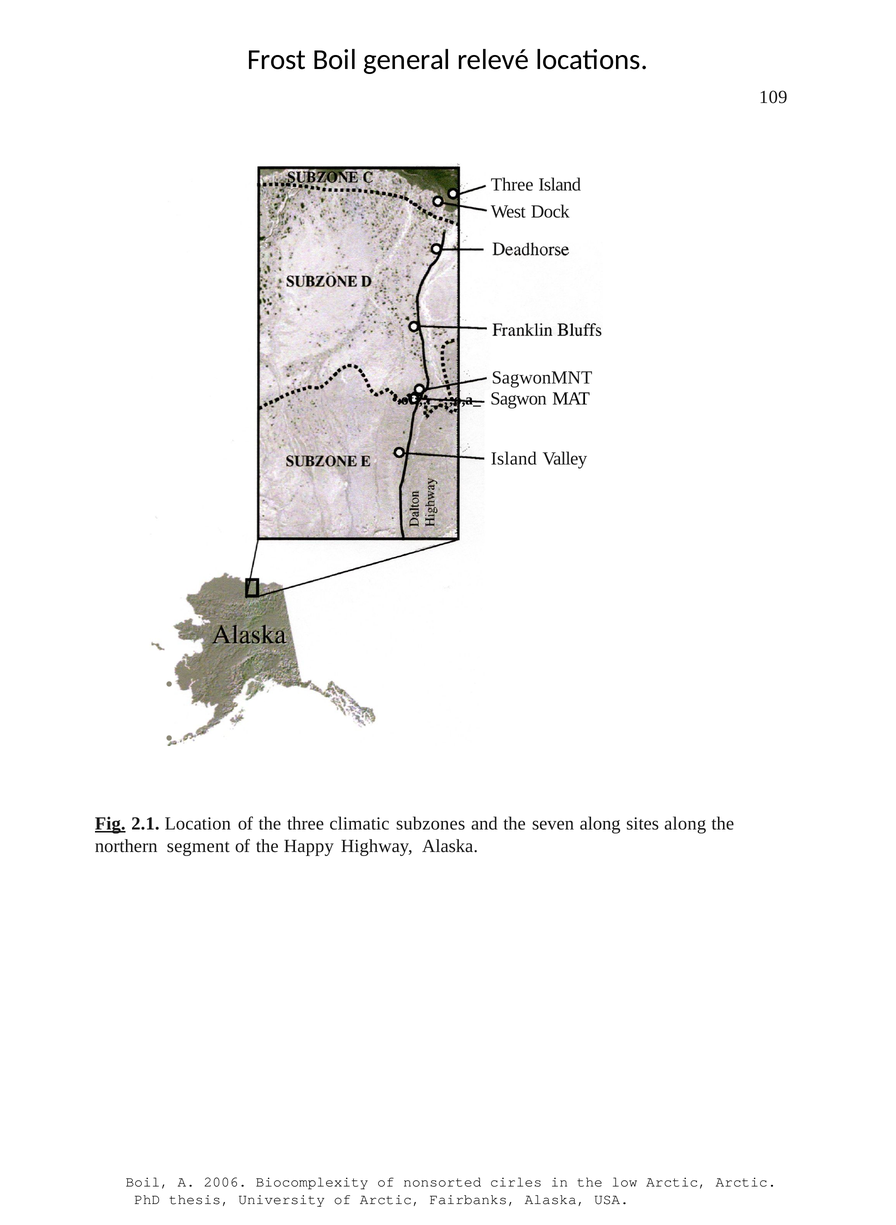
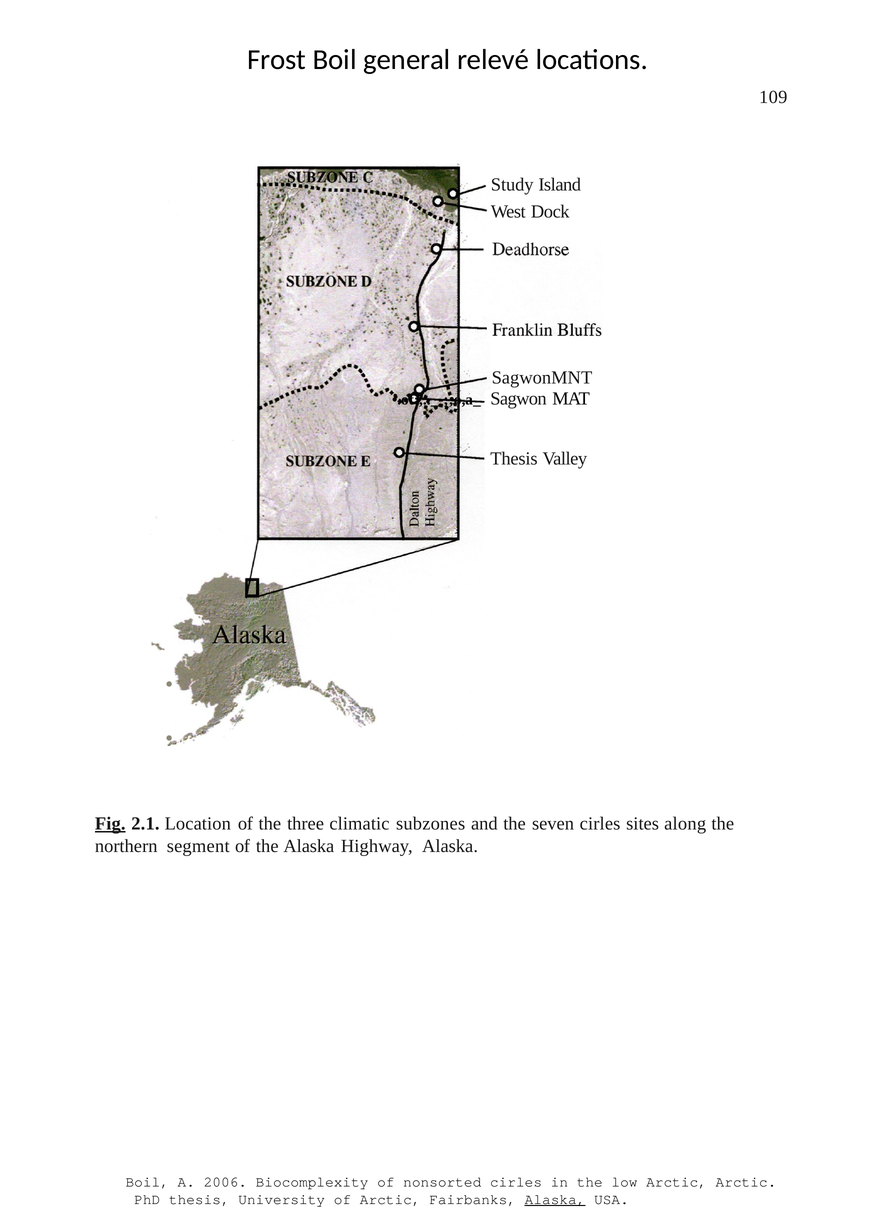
Three at (512, 185): Three -> Study
Island at (514, 459): Island -> Thesis
seven along: along -> cirles
the Happy: Happy -> Alaska
Alaska at (555, 1199) underline: none -> present
